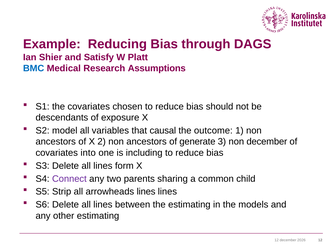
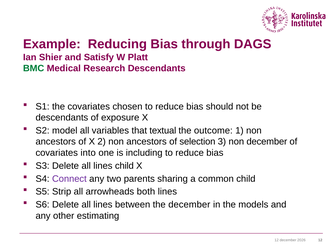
BMC colour: blue -> green
Research Assumptions: Assumptions -> Descendants
causal: causal -> textual
generate: generate -> selection
lines form: form -> child
arrowheads lines: lines -> both
the estimating: estimating -> december
